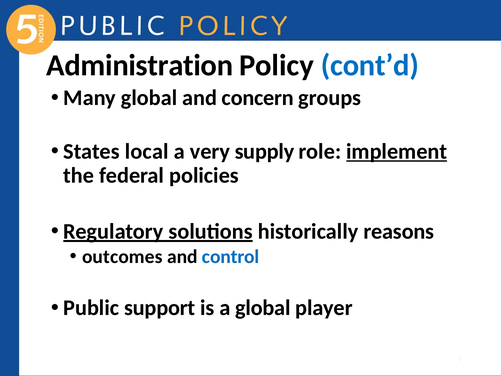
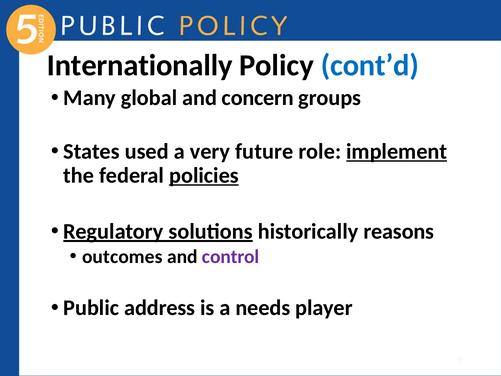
Administration: Administration -> Internationally
local: local -> used
supply: supply -> future
policies underline: none -> present
control colour: blue -> purple
support: support -> address
a global: global -> needs
